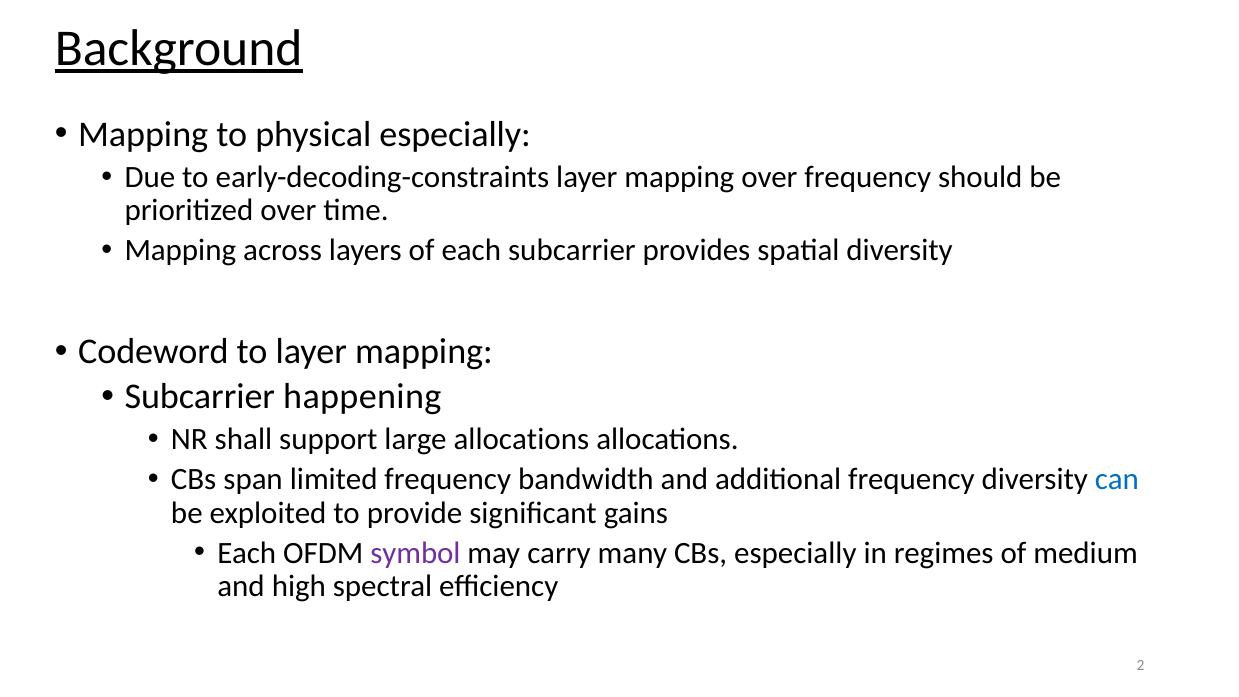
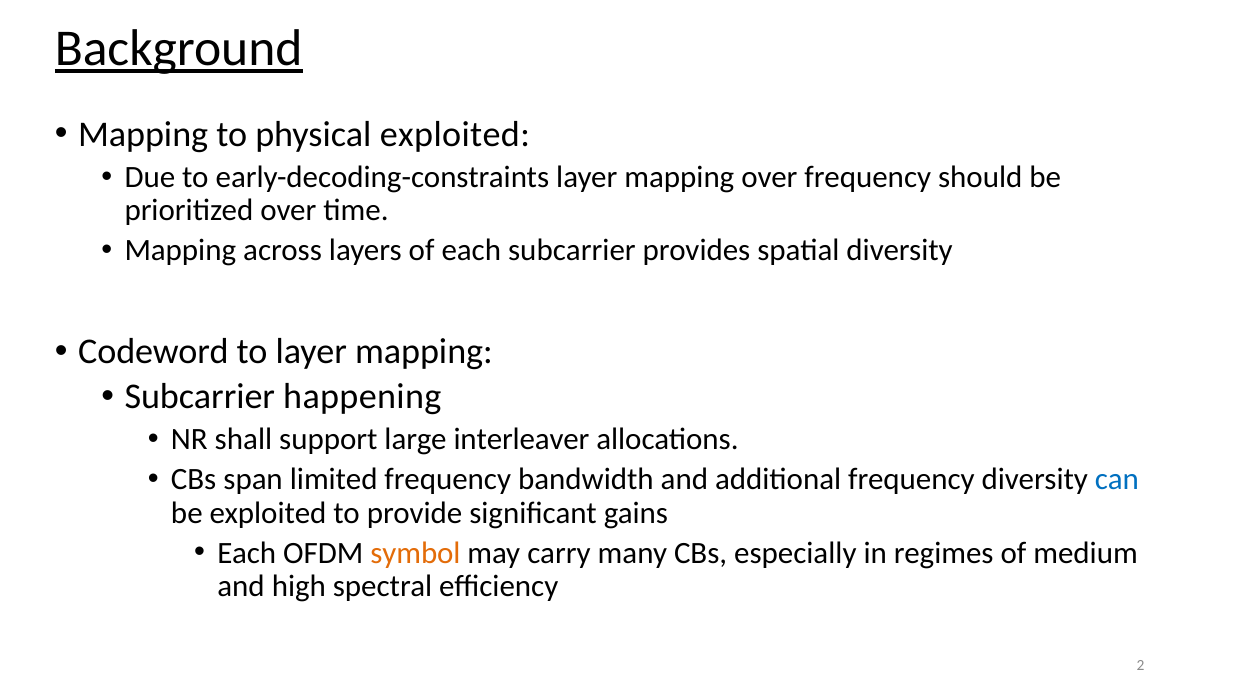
physical especially: especially -> exploited
large allocations: allocations -> interleaver
symbol colour: purple -> orange
